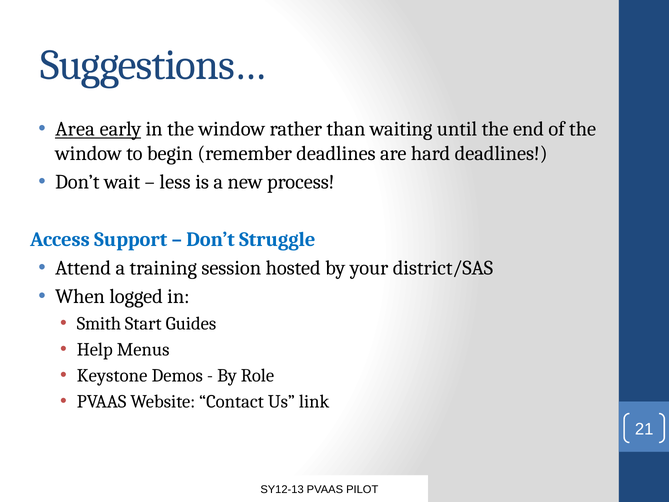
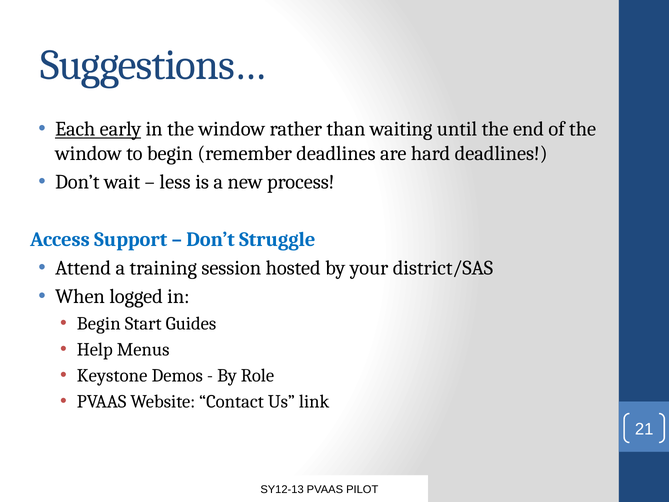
Area: Area -> Each
Smith at (99, 323): Smith -> Begin
